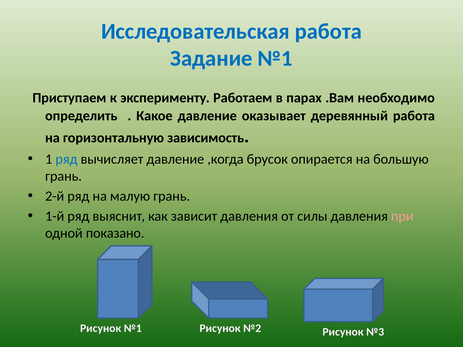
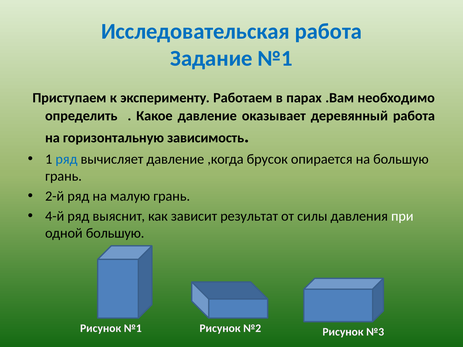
1-й: 1-й -> 4-й
зависит давления: давления -> результат
при colour: pink -> white
одной показано: показано -> большую
